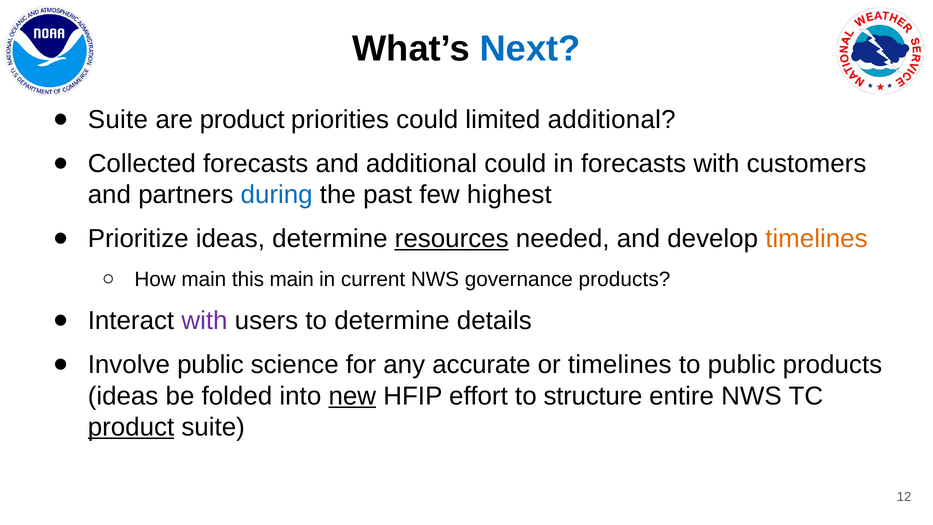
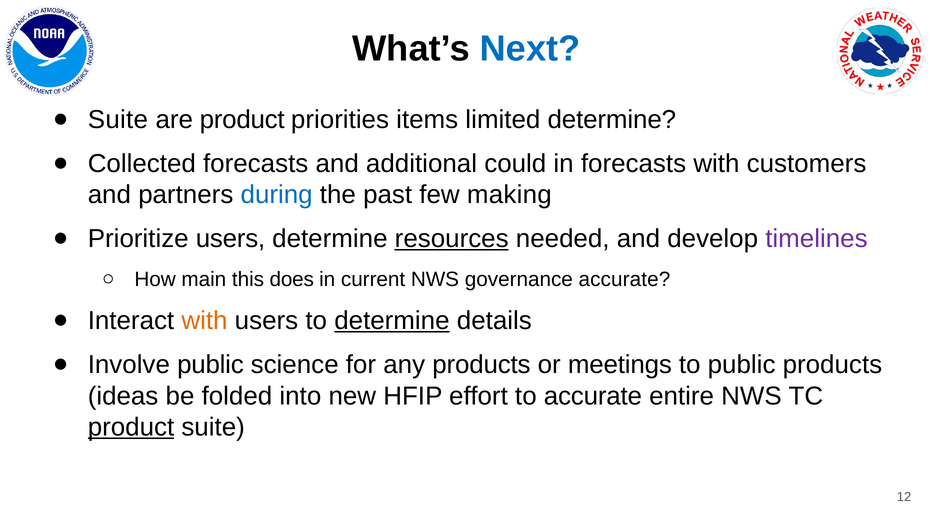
priorities could: could -> items
limited additional: additional -> determine
highest: highest -> making
Prioritize ideas: ideas -> users
timelines at (816, 239) colour: orange -> purple
this main: main -> does
governance products: products -> accurate
with at (204, 321) colour: purple -> orange
determine at (392, 321) underline: none -> present
any accurate: accurate -> products
or timelines: timelines -> meetings
new underline: present -> none
to structure: structure -> accurate
